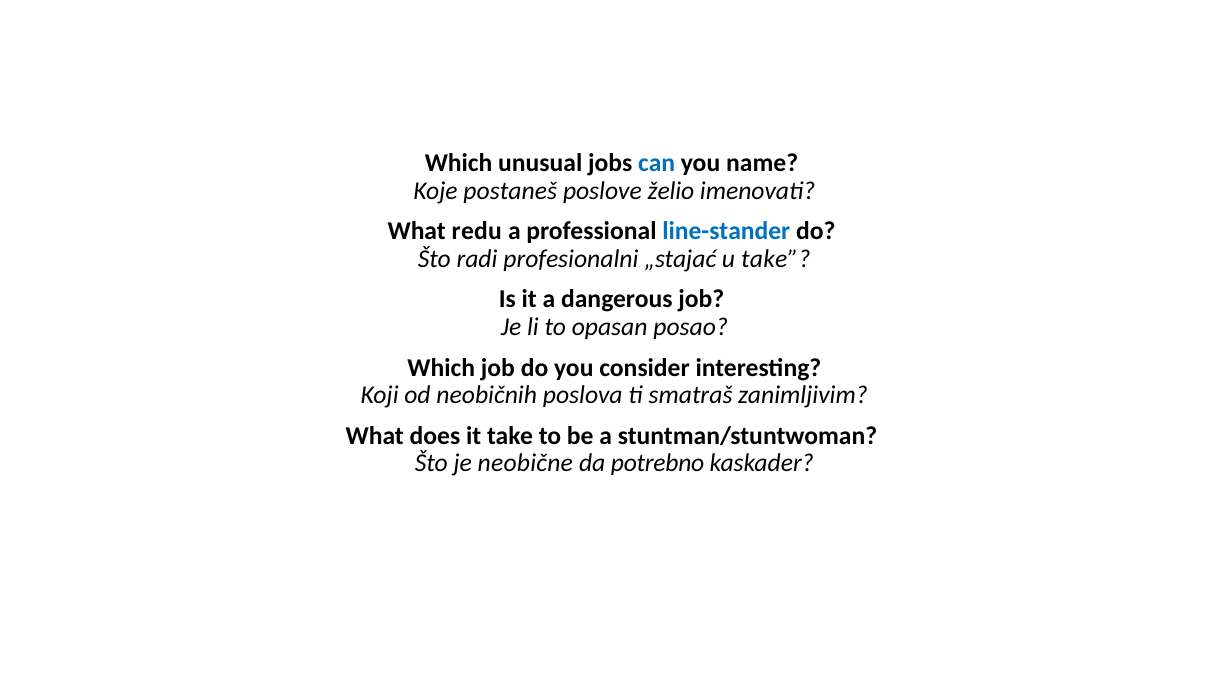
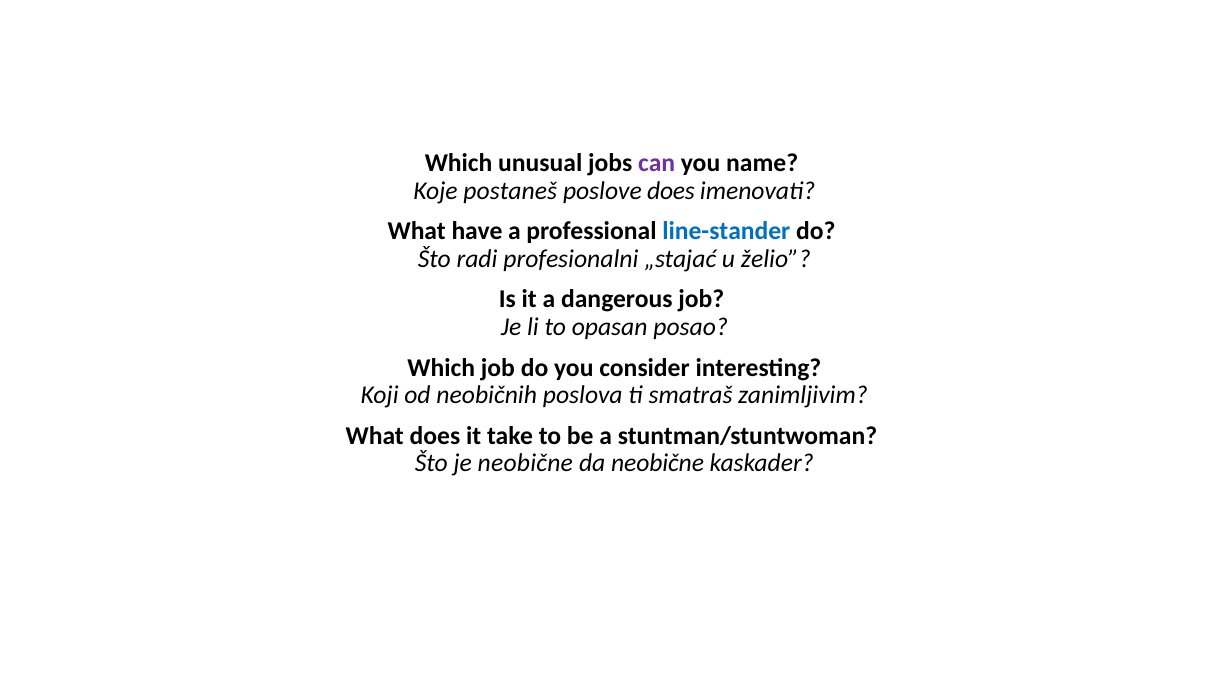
can colour: blue -> purple
poslove želio: želio -> does
redu: redu -> have
u take: take -> želio
da potrebno: potrebno -> neobične
